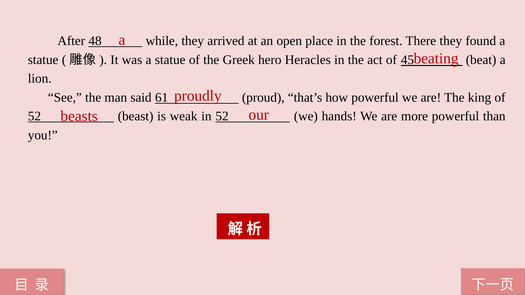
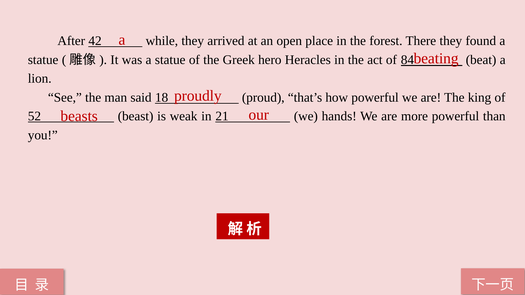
48: 48 -> 42
45: 45 -> 84
61: 61 -> 18
in 52: 52 -> 21
